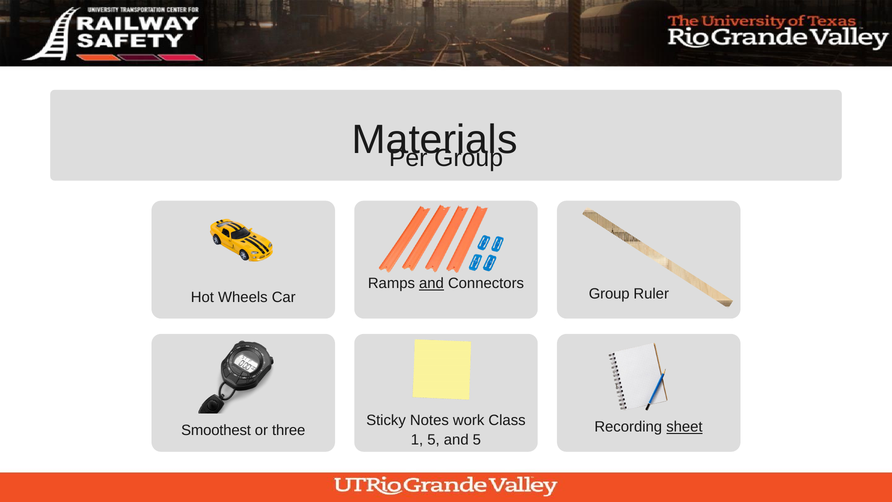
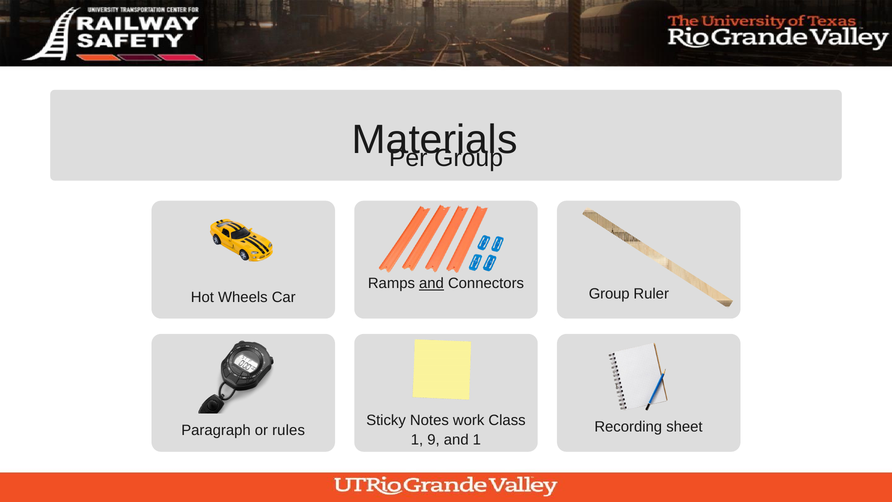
sheet underline: present -> none
Smoothest: Smoothest -> Paragraph
three: three -> rules
1 5: 5 -> 9
and 5: 5 -> 1
